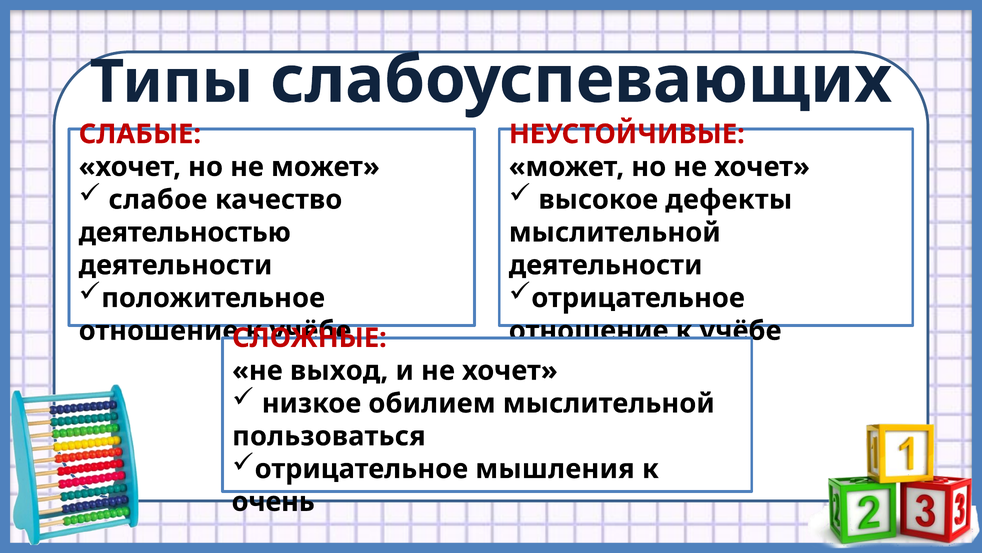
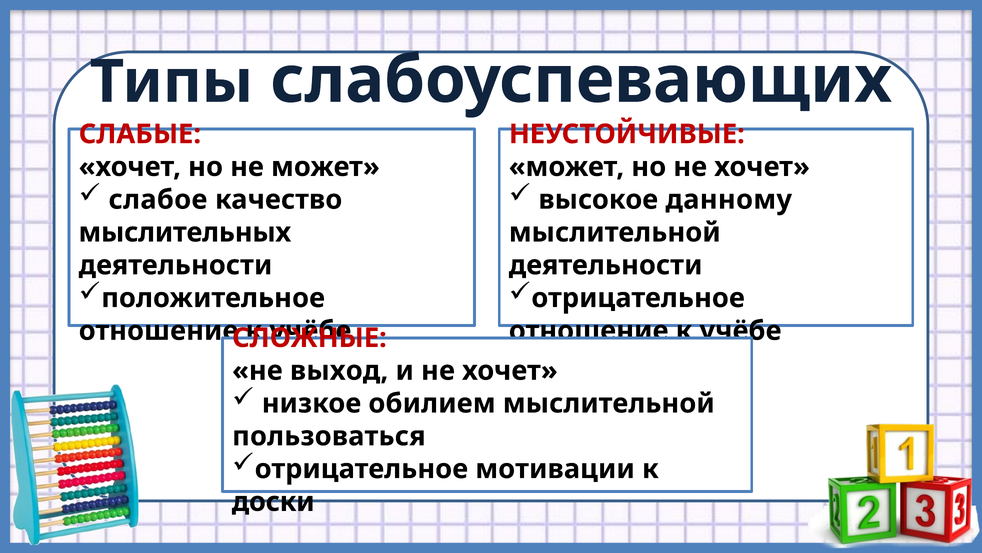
дефекты: дефекты -> данному
деятельностью: деятельностью -> мыслительных
мышления: мышления -> мотивации
очень: очень -> доски
